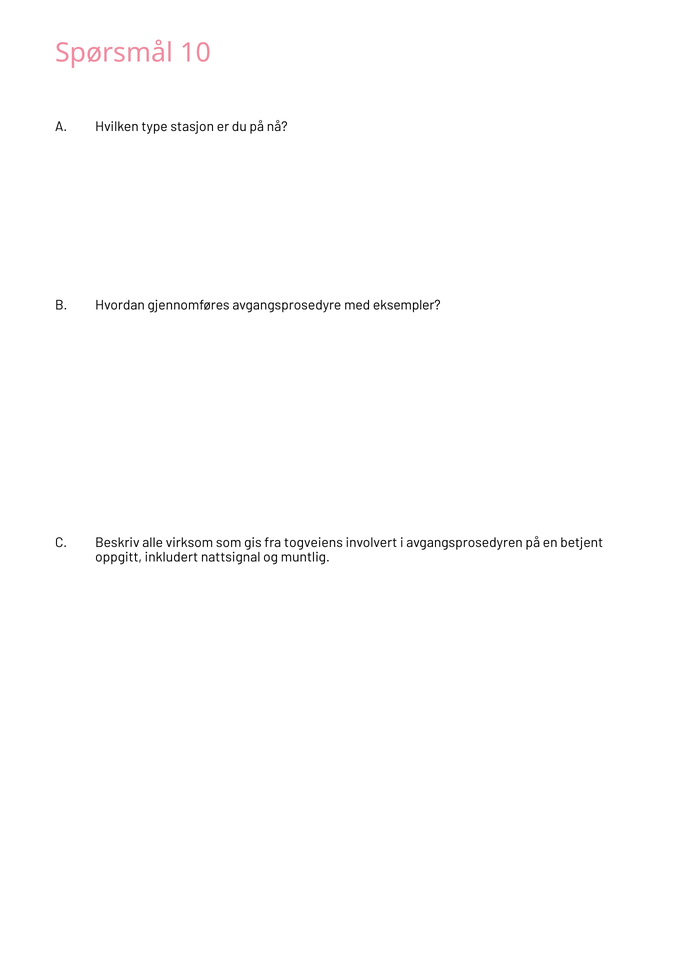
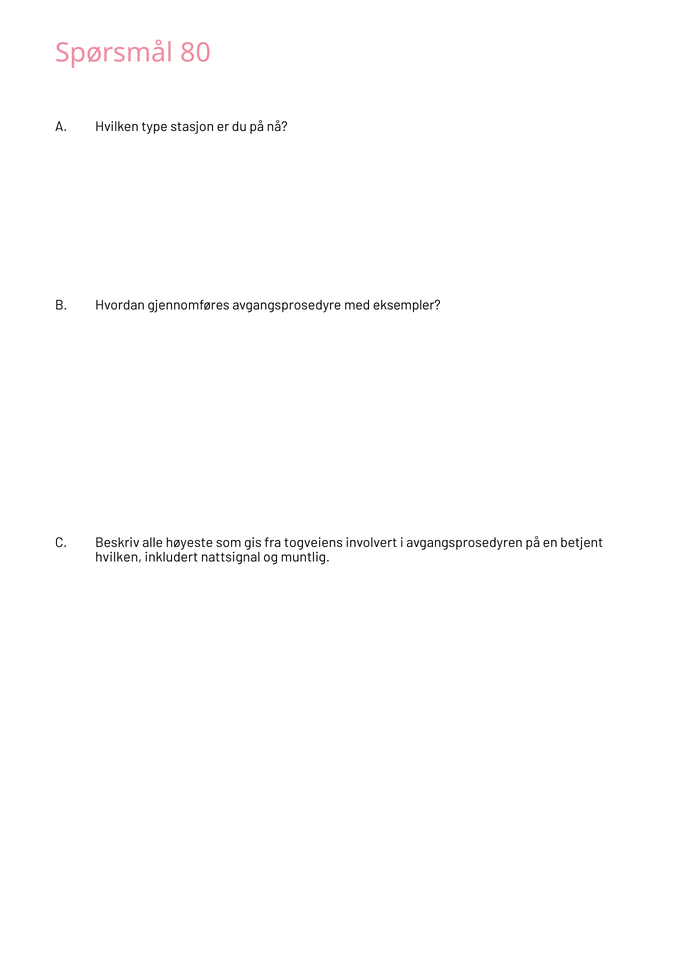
10: 10 -> 80
virksom: virksom -> høyeste
oppgitt at (119, 558): oppgitt -> hvilken
